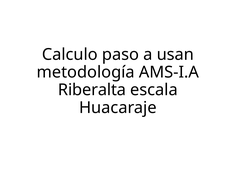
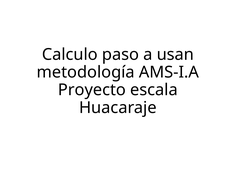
Riberalta: Riberalta -> Proyecto
